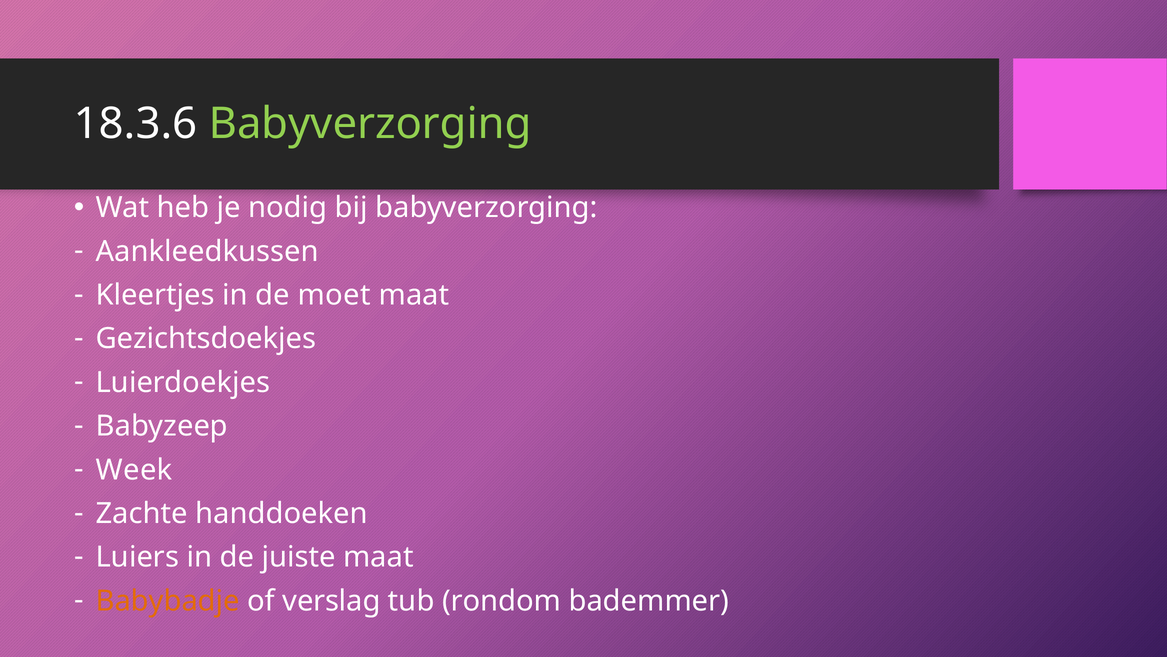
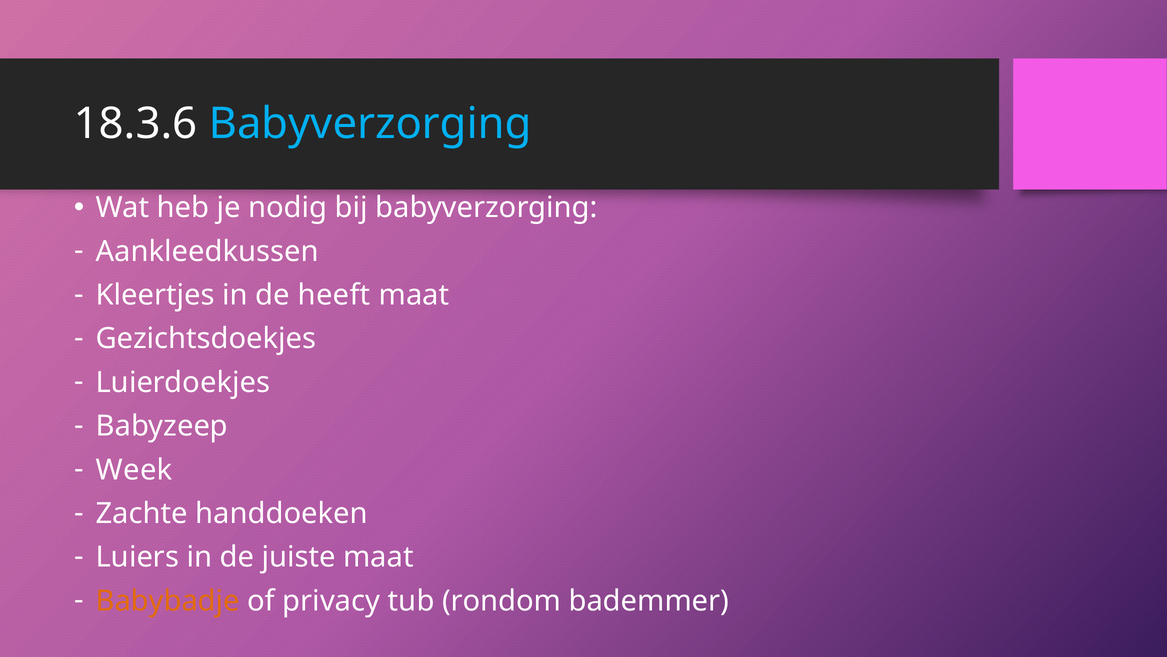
Babyverzorging at (370, 124) colour: light green -> light blue
moet: moet -> heeft
verslag: verslag -> privacy
